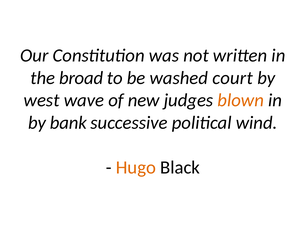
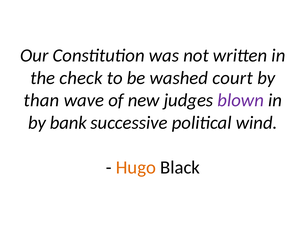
broad: broad -> check
west: west -> than
blown colour: orange -> purple
